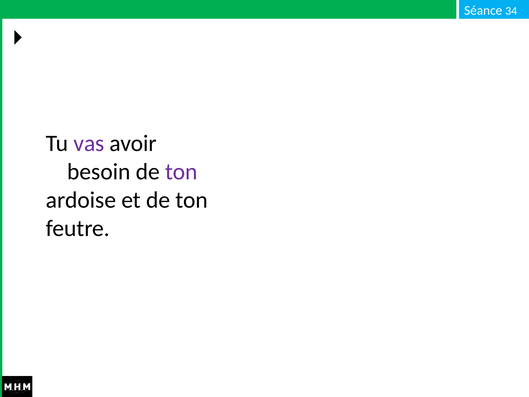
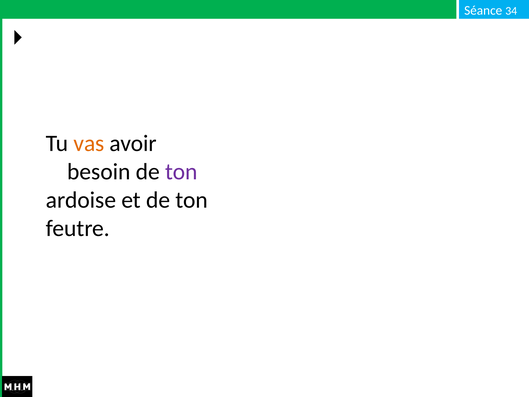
vas colour: purple -> orange
